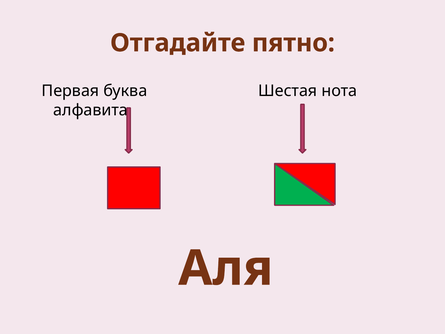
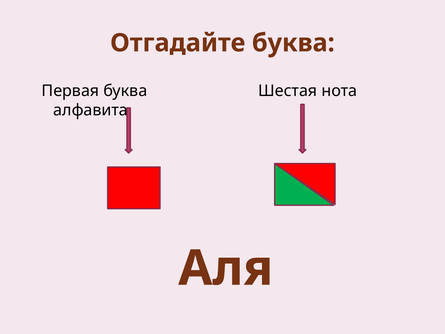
Отгадайте пятно: пятно -> буква
